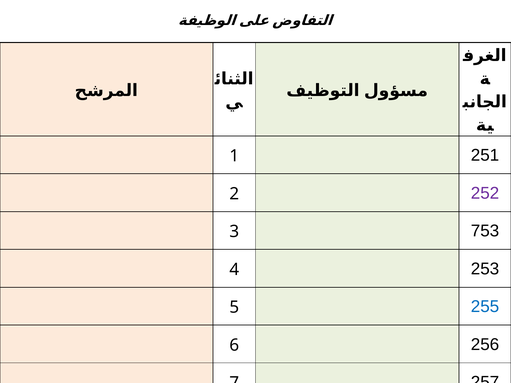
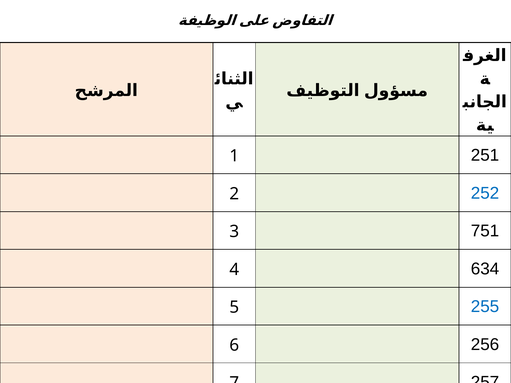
252 colour: purple -> blue
753: 753 -> 751
253: 253 -> 634
